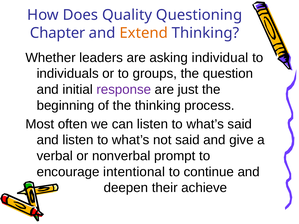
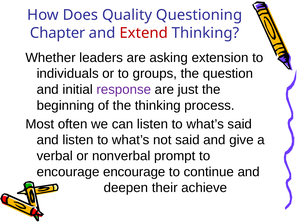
Extend colour: orange -> red
individual: individual -> extension
encourage intentional: intentional -> encourage
